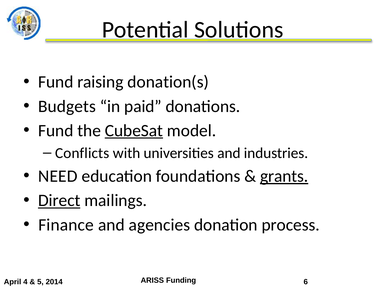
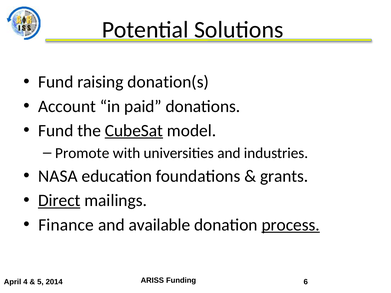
Budgets: Budgets -> Account
Conflicts: Conflicts -> Promote
NEED: NEED -> NASA
grants underline: present -> none
agencies: agencies -> available
process underline: none -> present
